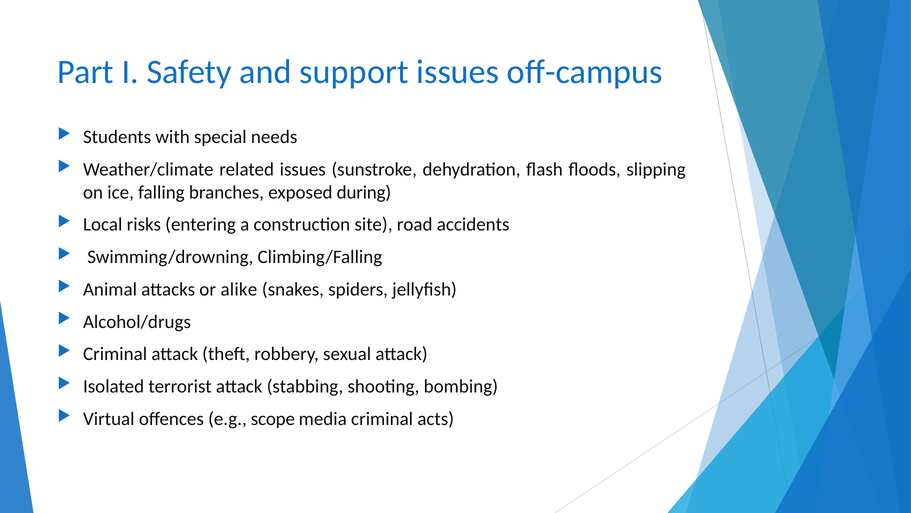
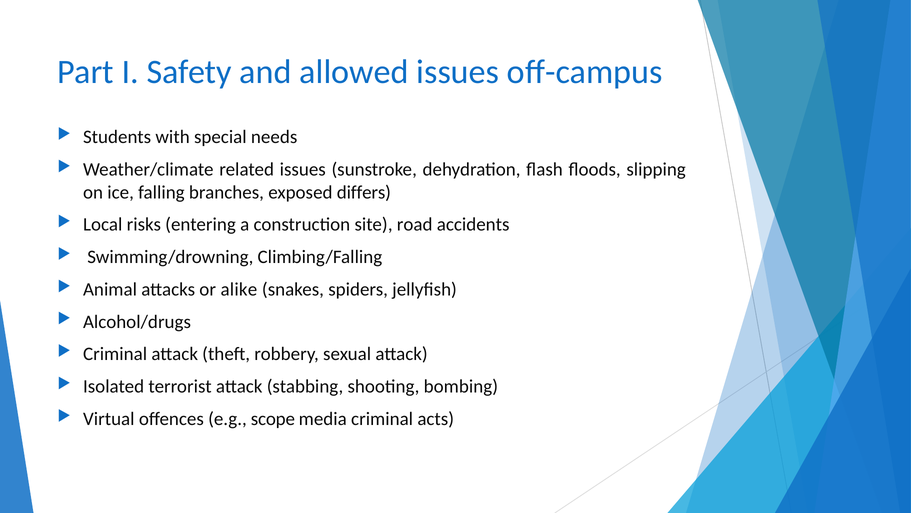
support: support -> allowed
during: during -> differs
